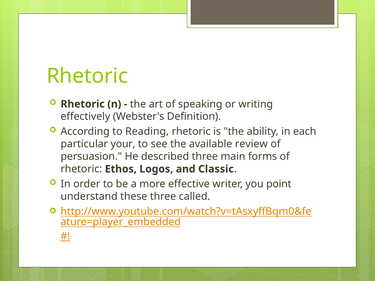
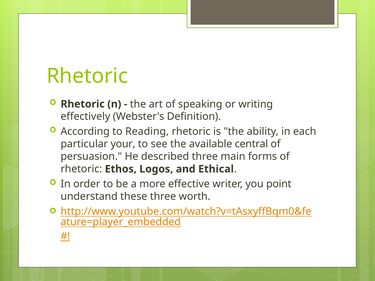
review: review -> central
Classic: Classic -> Ethical
called: called -> worth
